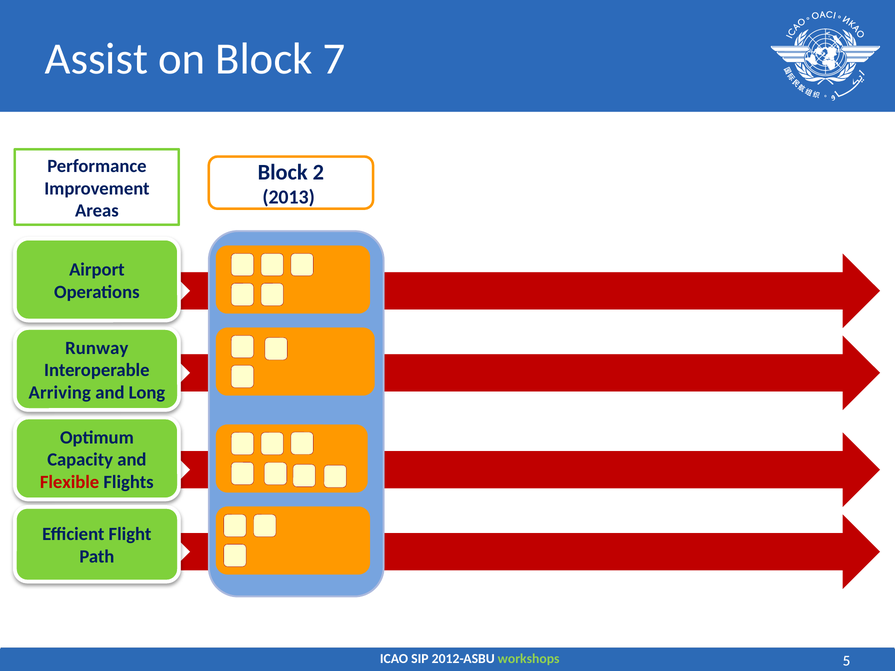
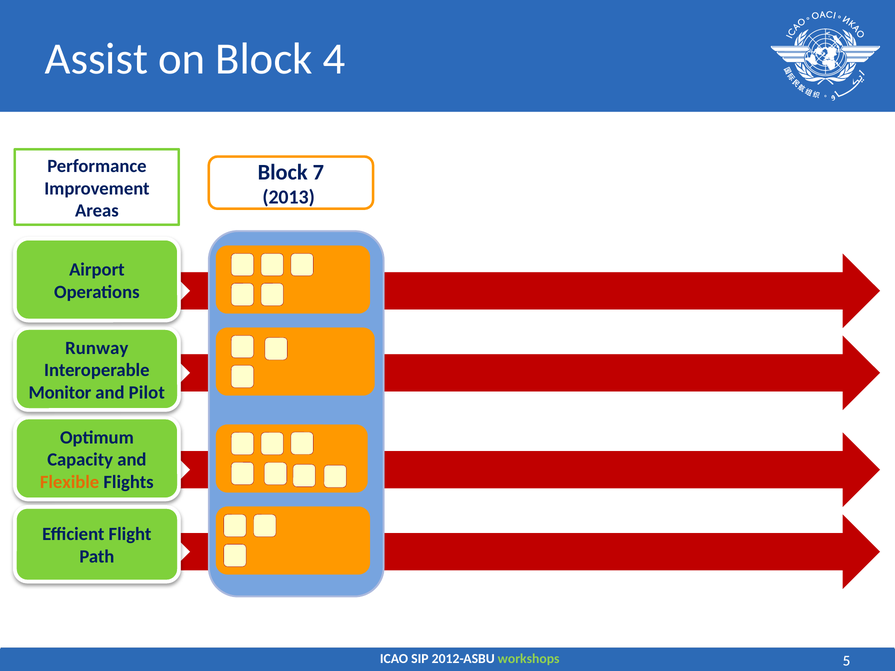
7: 7 -> 4
2: 2 -> 7
Arriving: Arriving -> Monitor
Long: Long -> Pilot
Flexible colour: red -> orange
